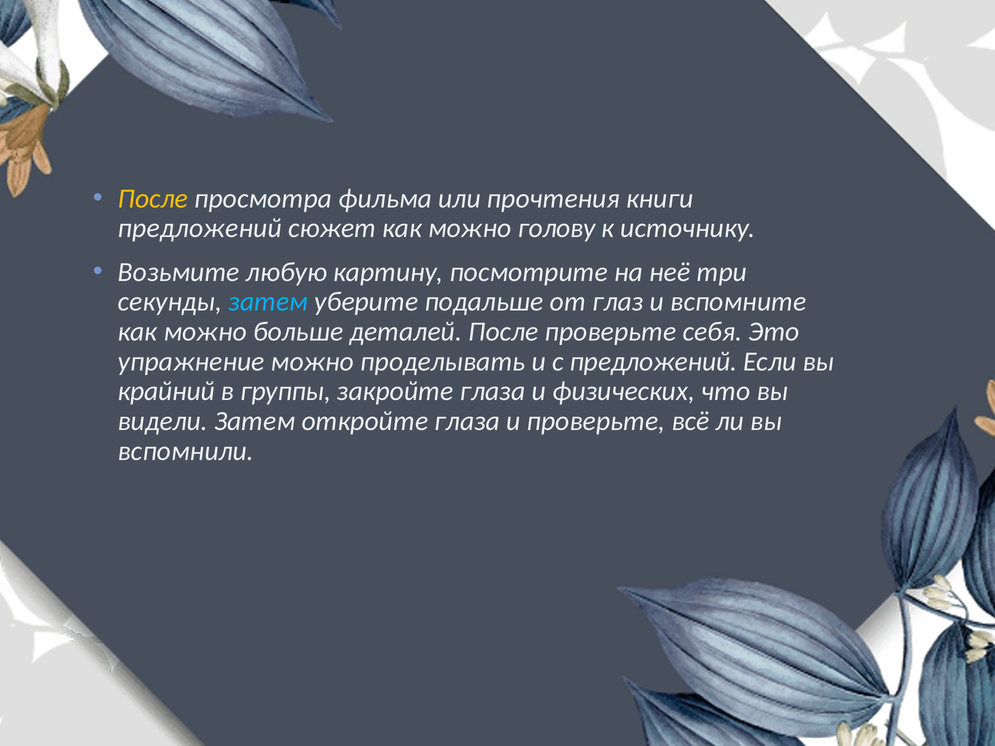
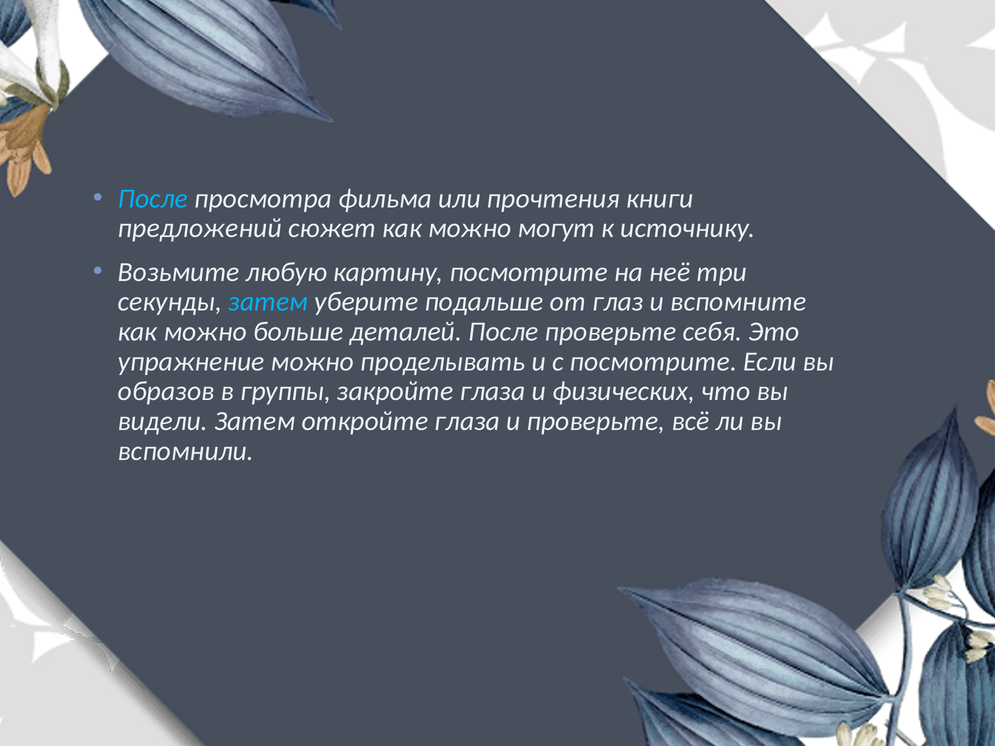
После at (153, 199) colour: yellow -> light blue
голову: голову -> могут
с предложений: предложений -> посмотрите
крайний: крайний -> образов
